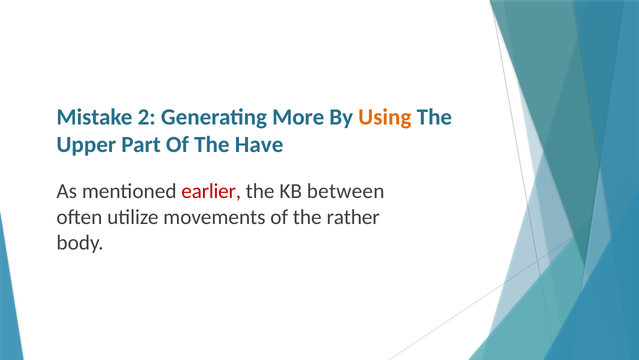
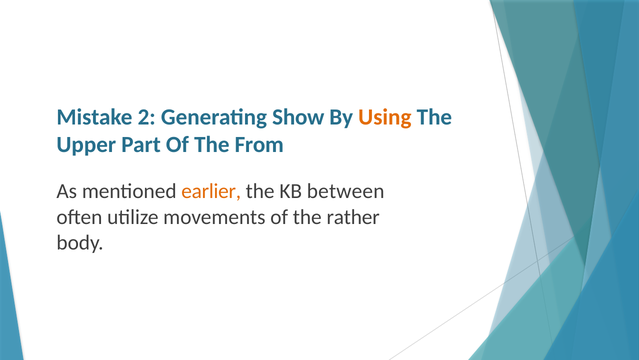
More: More -> Show
Have: Have -> From
earlier colour: red -> orange
